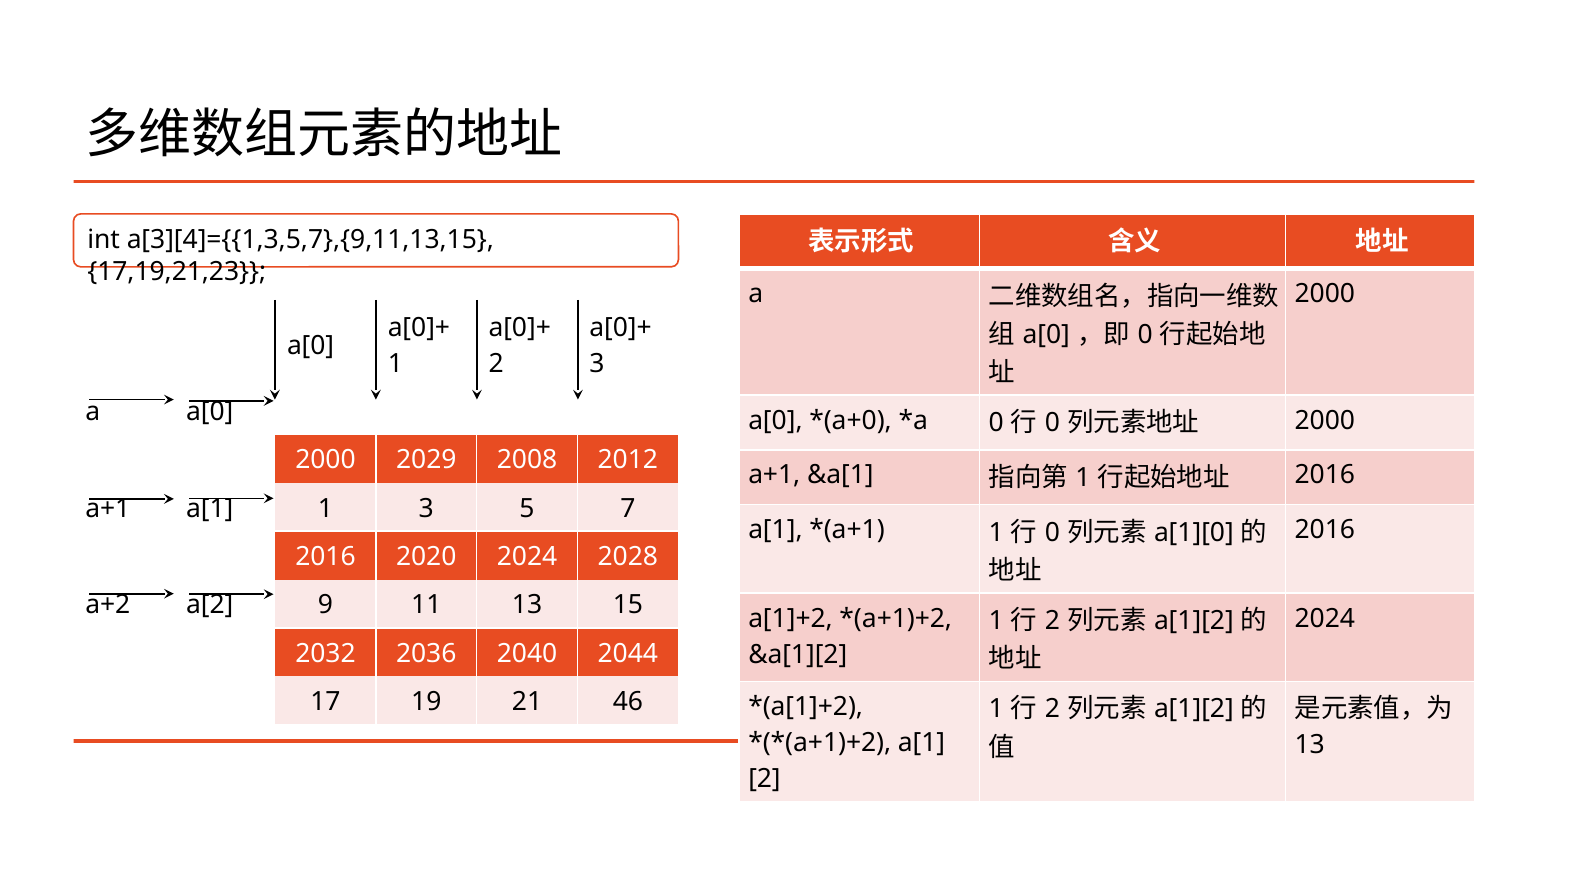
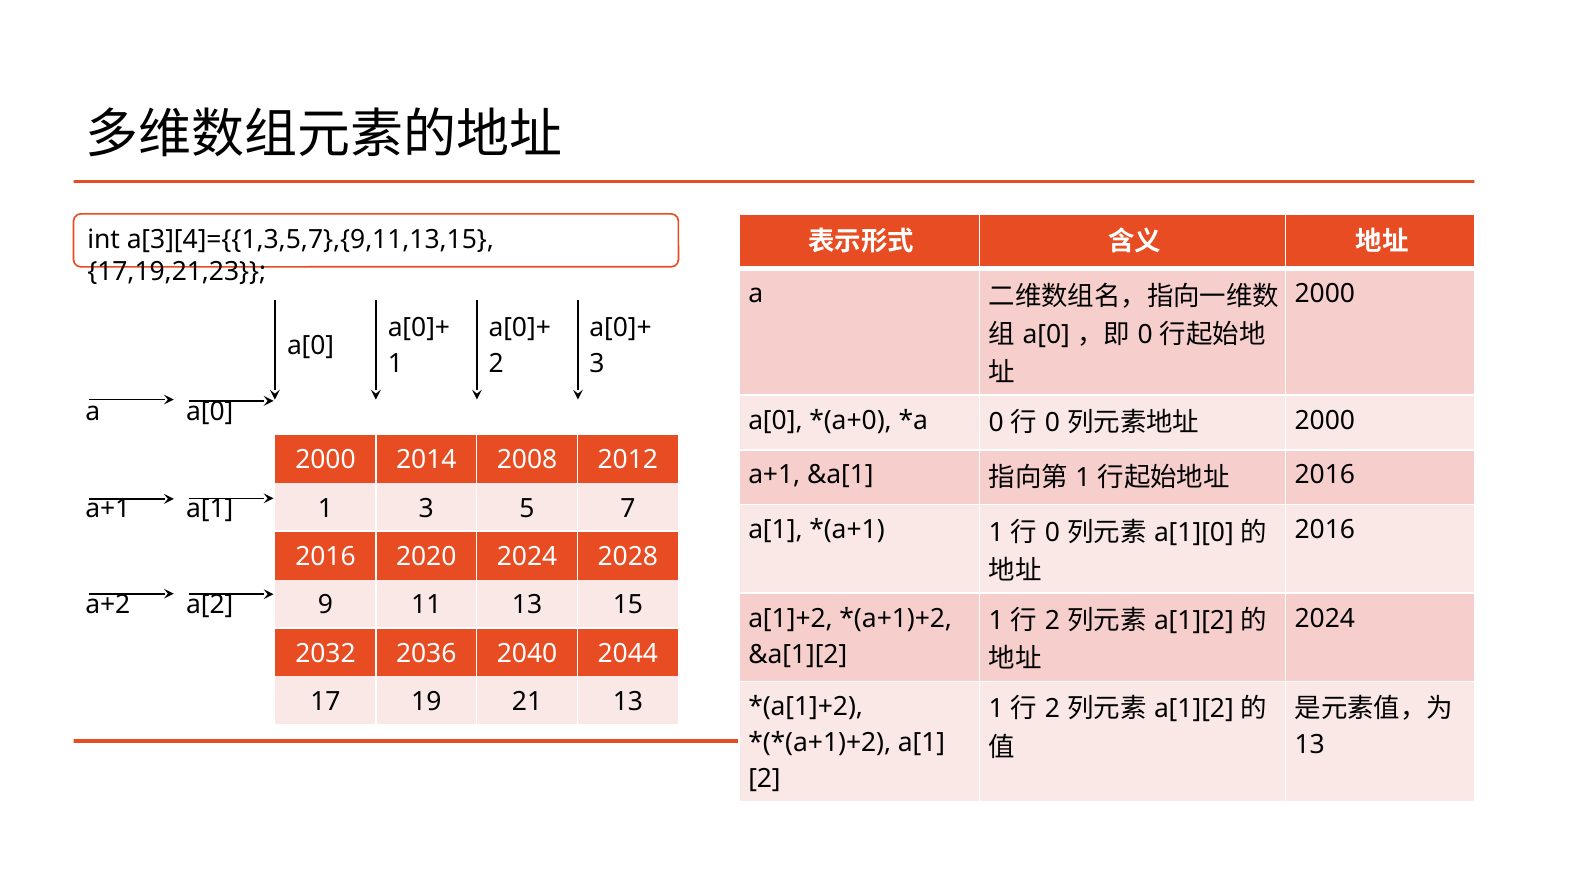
2029: 2029 -> 2014
21 46: 46 -> 13
